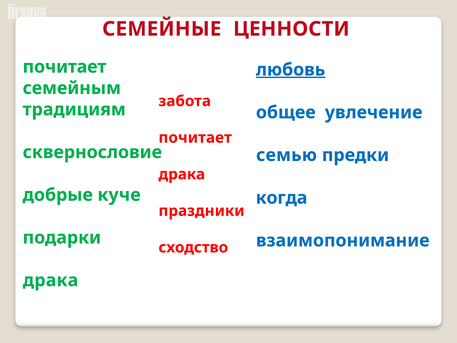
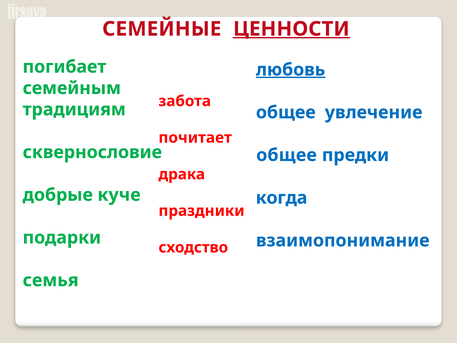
ЦЕННОСТИ underline: none -> present
почитает at (65, 67): почитает -> погибает
семью at (287, 155): семью -> общее
драка at (51, 280): драка -> семья
